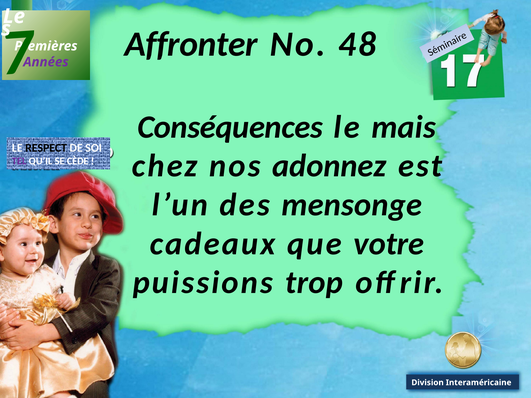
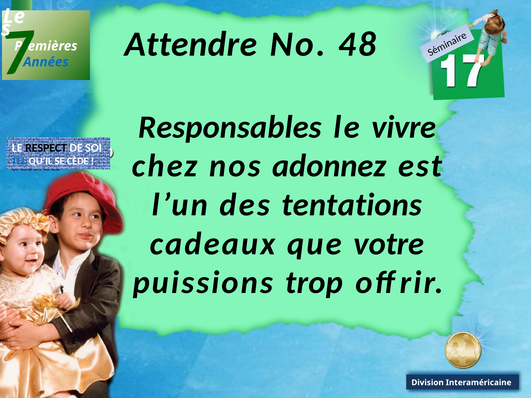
Affronter: Affronter -> Attendre
Années colour: purple -> blue
Conséquences: Conséquences -> Responsables
mais: mais -> vivre
TEL colour: purple -> blue
mensonge: mensonge -> tentations
